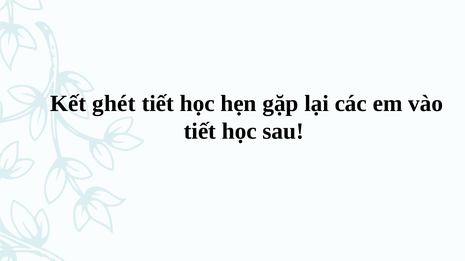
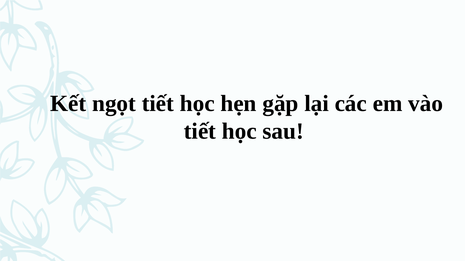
ghét: ghét -> ngọt
